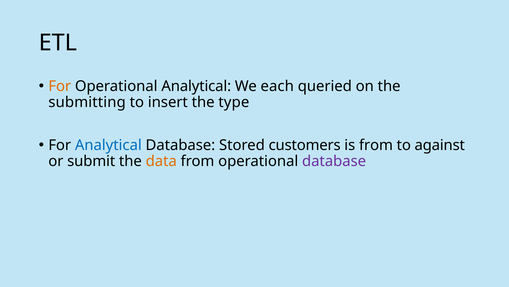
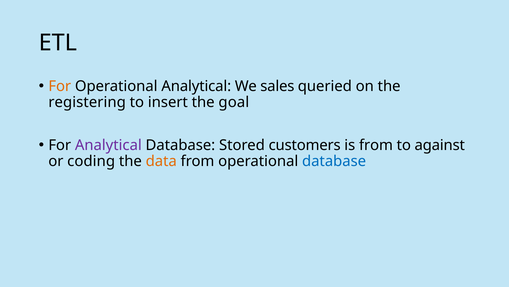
each: each -> sales
submitting: submitting -> registering
type: type -> goal
Analytical at (108, 145) colour: blue -> purple
submit: submit -> coding
database at (334, 161) colour: purple -> blue
